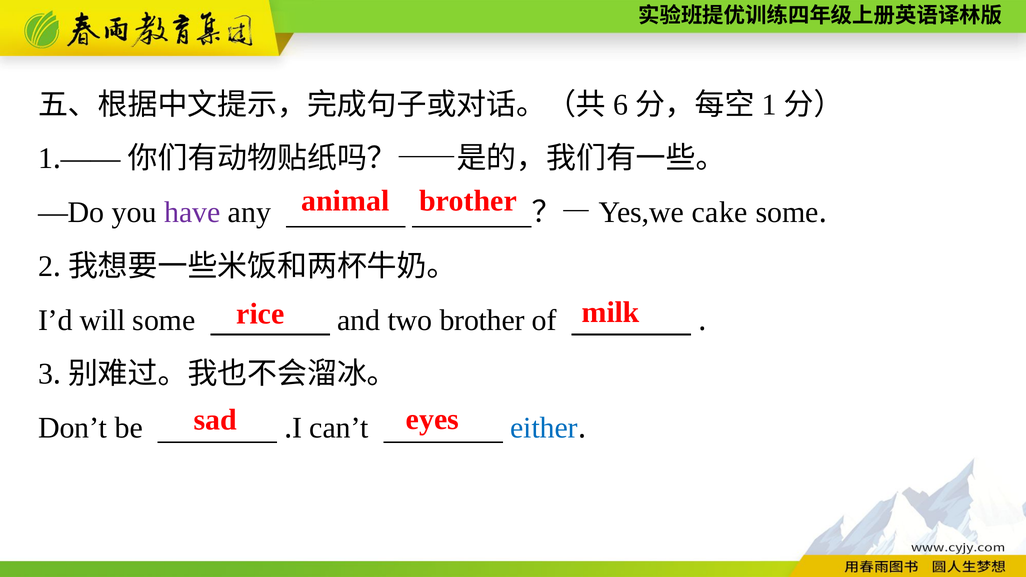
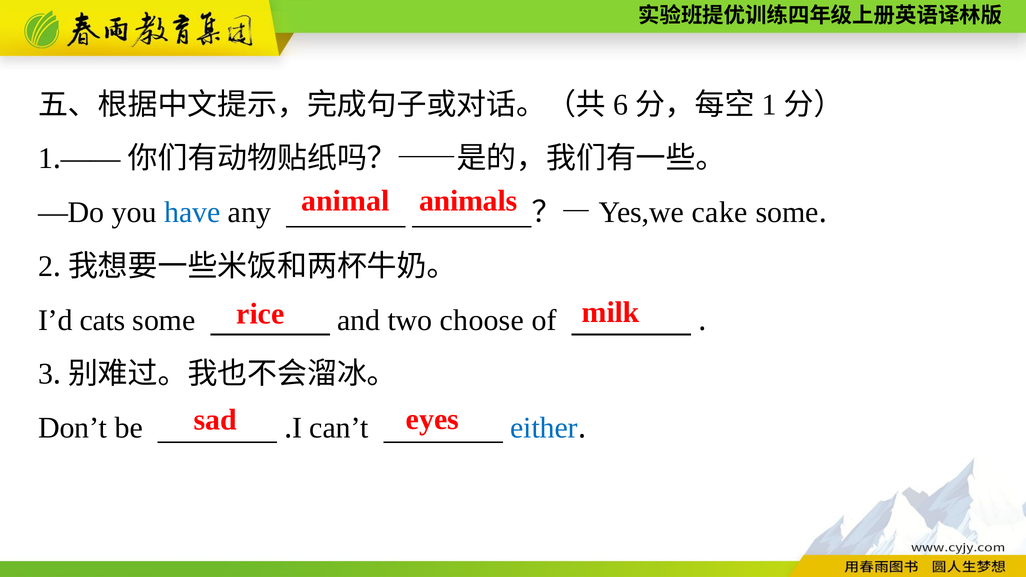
animal brother: brother -> animals
have colour: purple -> blue
will: will -> cats
two brother: brother -> choose
